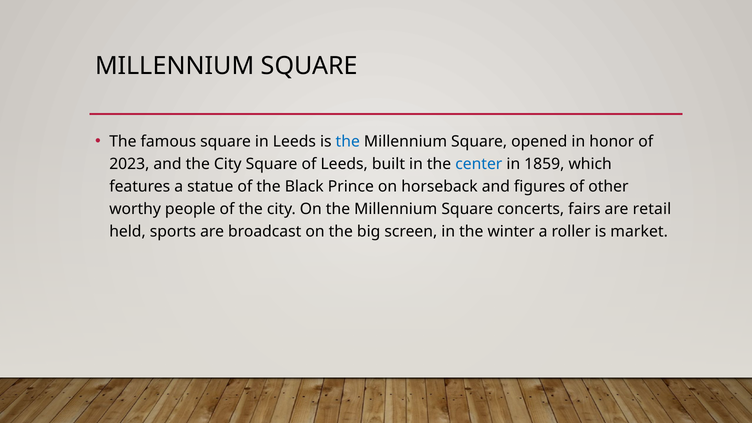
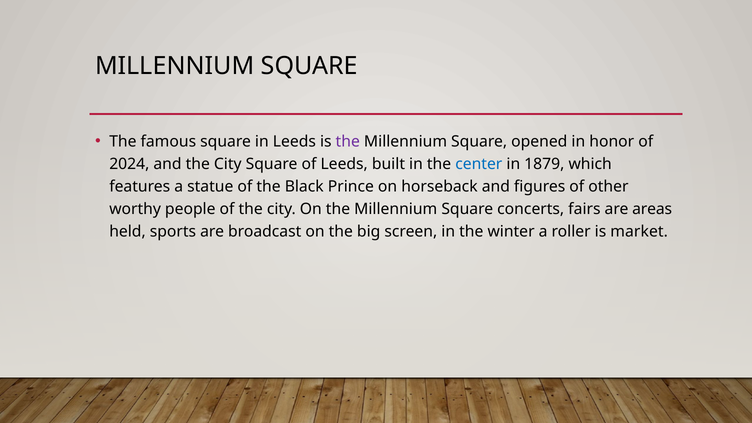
the at (348, 141) colour: blue -> purple
2023: 2023 -> 2024
1859: 1859 -> 1879
retail: retail -> areas
